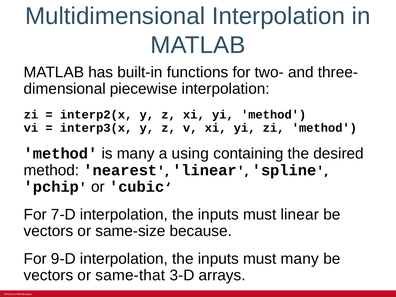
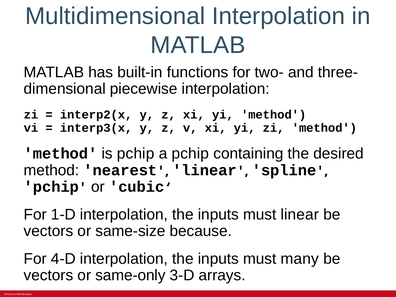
is many: many -> pchip
a using: using -> pchip
7-D: 7-D -> 1-D
9-D: 9-D -> 4-D
same-that: same-that -> same-only
